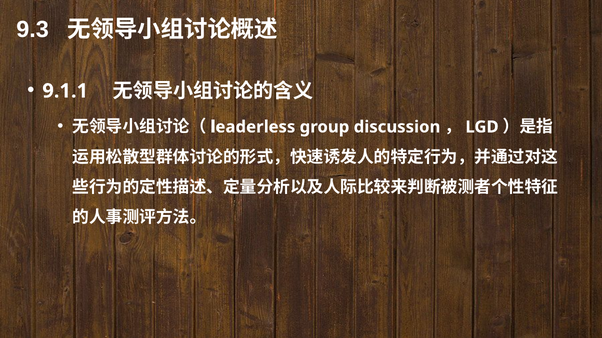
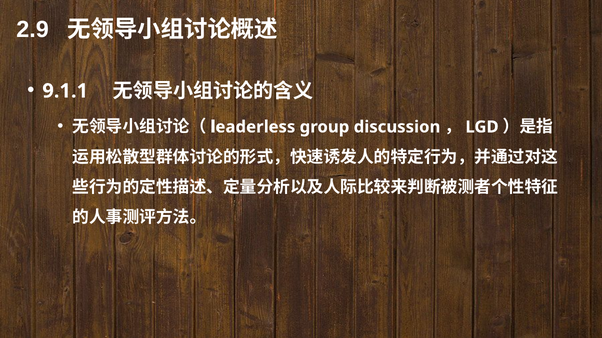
9.3: 9.3 -> 2.9
